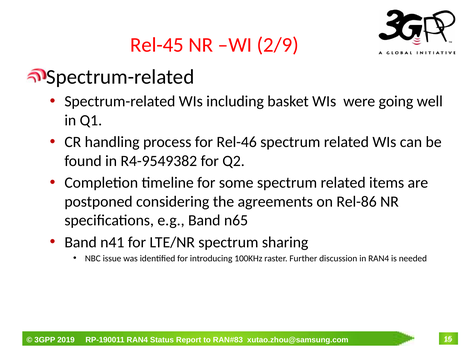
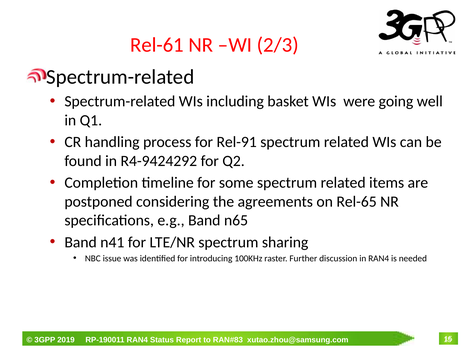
Rel-45: Rel-45 -> Rel-61
2/9: 2/9 -> 2/3
Rel-46: Rel-46 -> Rel-91
R4-9549382: R4-9549382 -> R4-9424292
Rel-86: Rel-86 -> Rel-65
